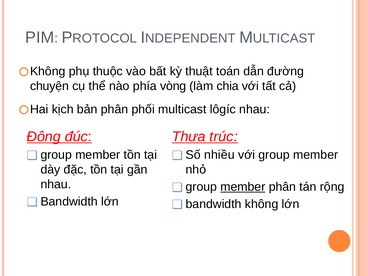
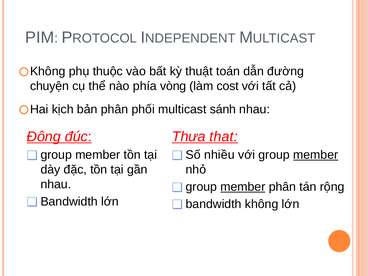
chia: chia -> cost
lôgíc: lôgíc -> sánh
trúc: trúc -> that
member at (316, 155) underline: none -> present
